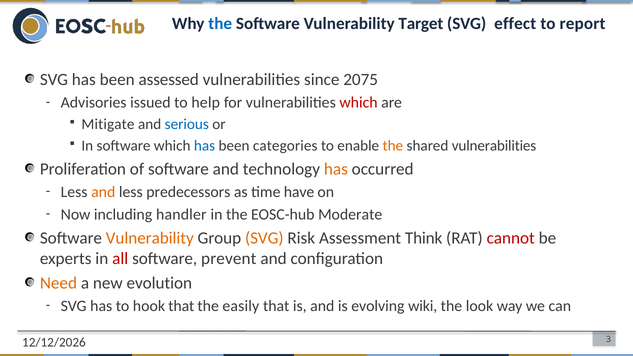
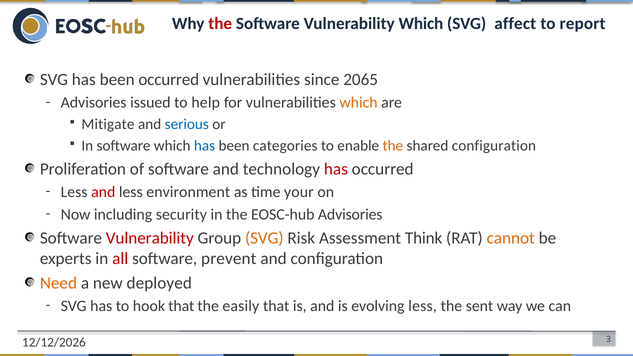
the at (220, 24) colour: blue -> red
Vulnerability Target: Target -> Which
effect: effect -> affect
been assessed: assessed -> occurred
2075: 2075 -> 2065
which at (359, 103) colour: red -> orange
shared vulnerabilities: vulnerabilities -> configuration
has at (336, 169) colour: orange -> red
and at (103, 192) colour: orange -> red
predecessors: predecessors -> environment
have: have -> your
handler: handler -> security
EOSC-hub Moderate: Moderate -> Advisories
Vulnerability at (150, 238) colour: orange -> red
cannot colour: red -> orange
evolution: evolution -> deployed
evolving wiki: wiki -> less
look: look -> sent
